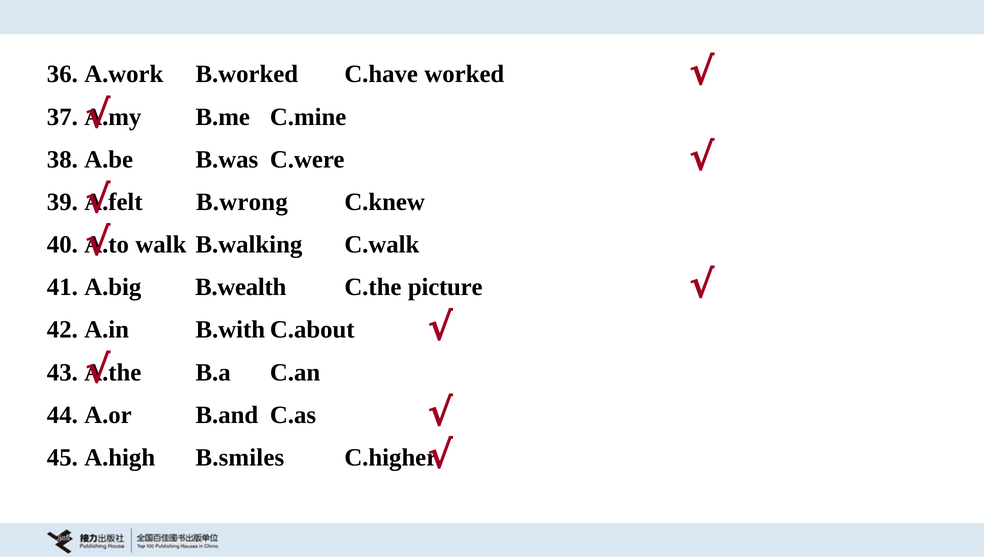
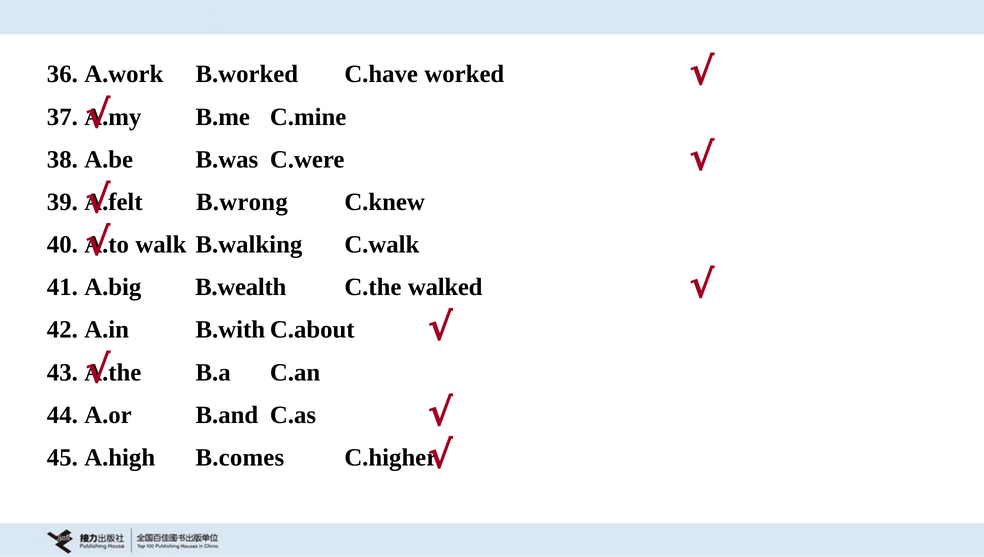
picture: picture -> walked
B.smiles: B.smiles -> B.comes
